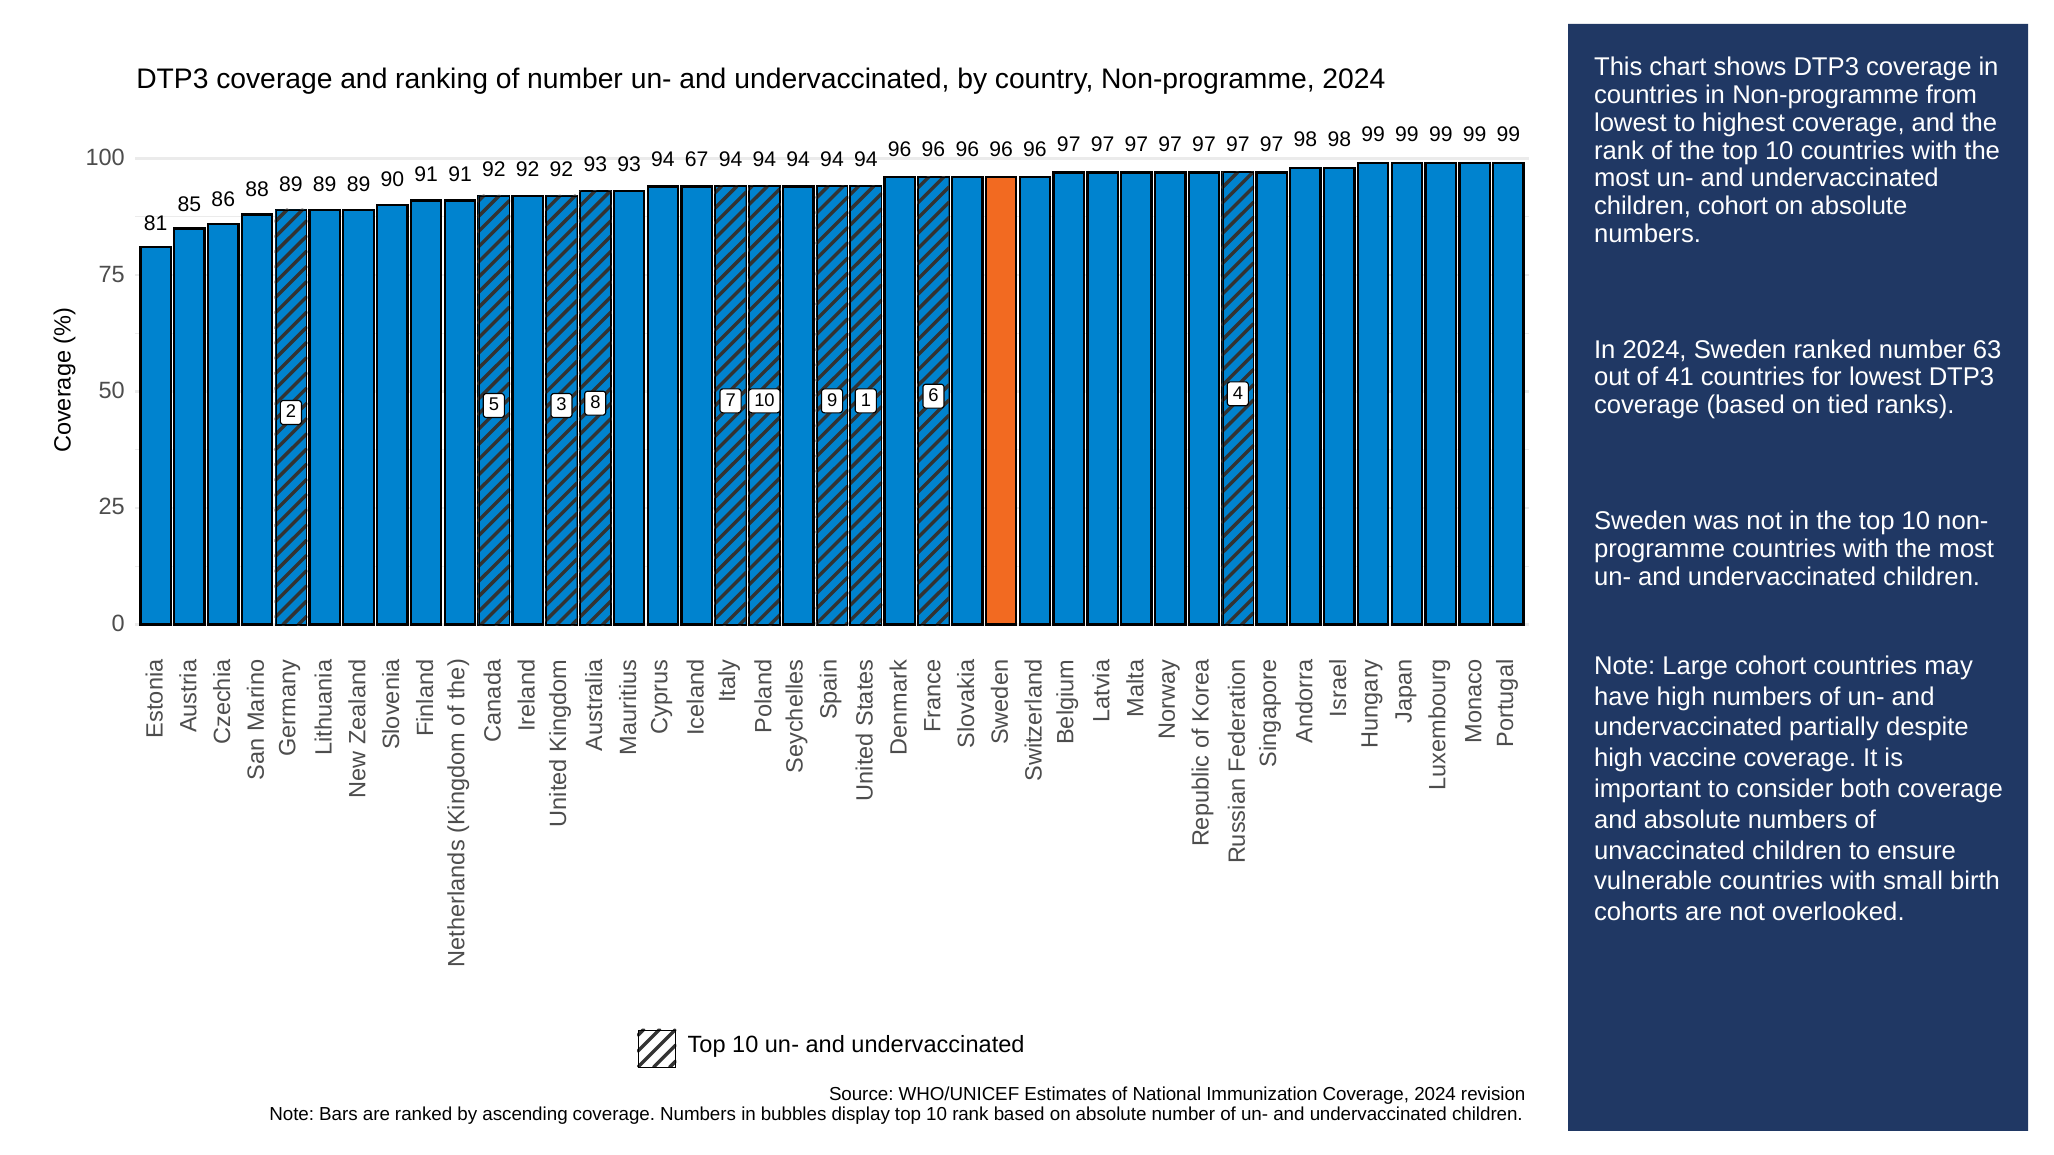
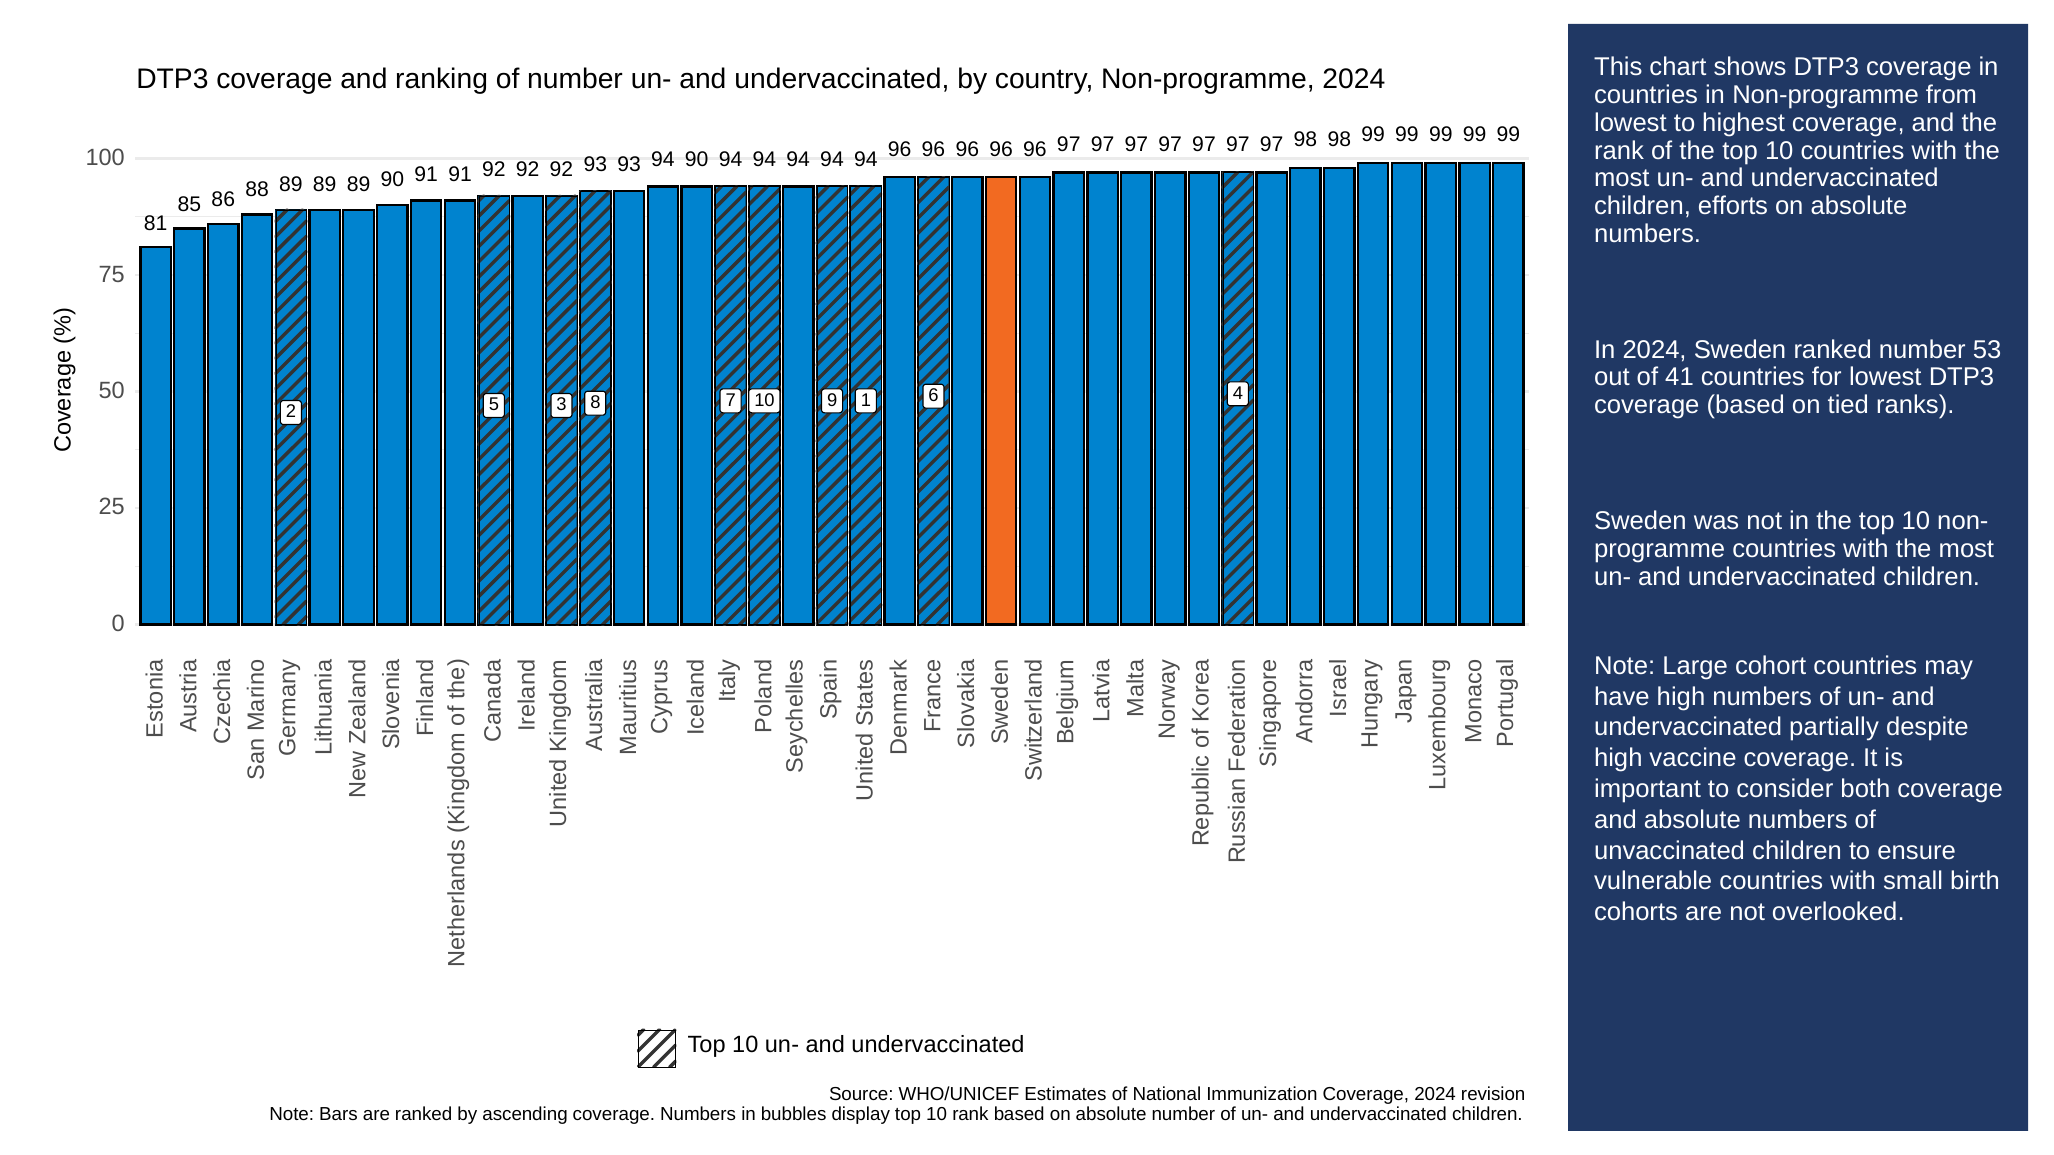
94 67: 67 -> 90
children cohort: cohort -> efforts
63: 63 -> 53
